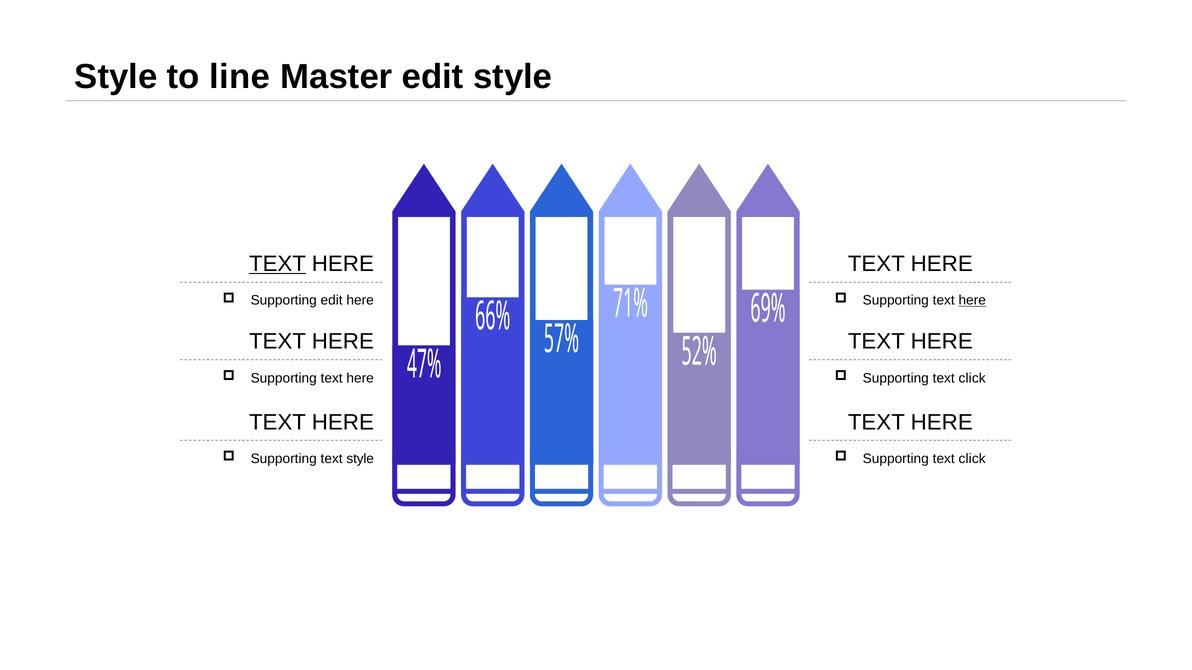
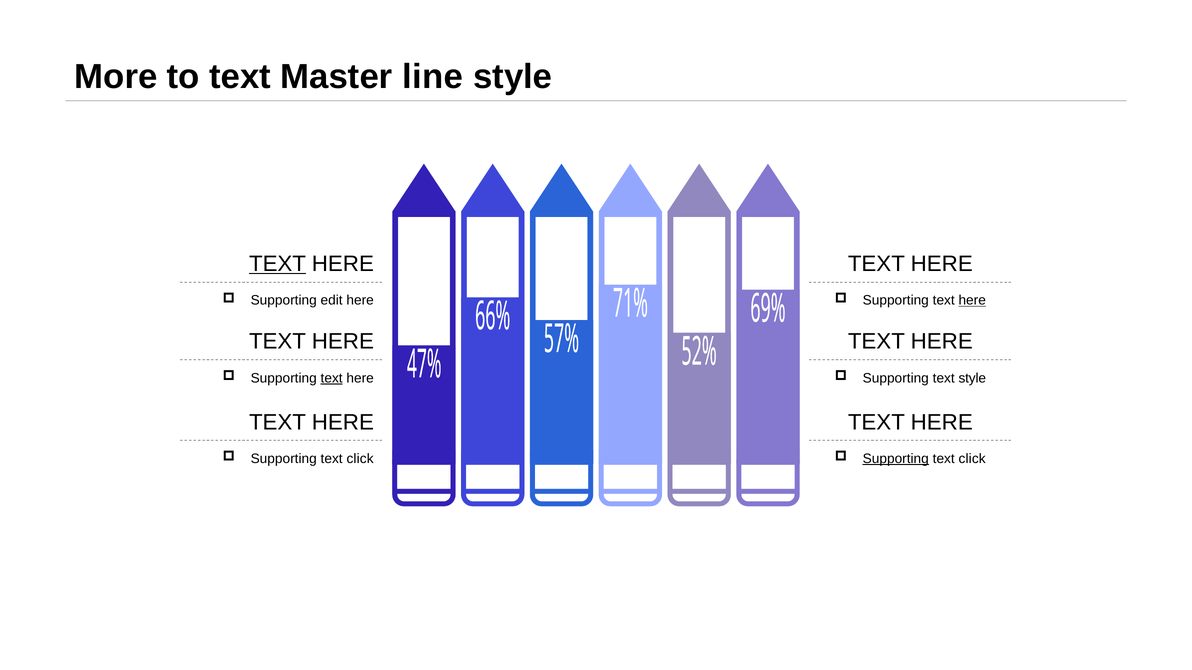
Style at (116, 77): Style -> More
to line: line -> text
Master edit: edit -> line
text at (332, 378) underline: none -> present
click at (972, 378): click -> style
style at (360, 459): style -> click
Supporting at (896, 459) underline: none -> present
